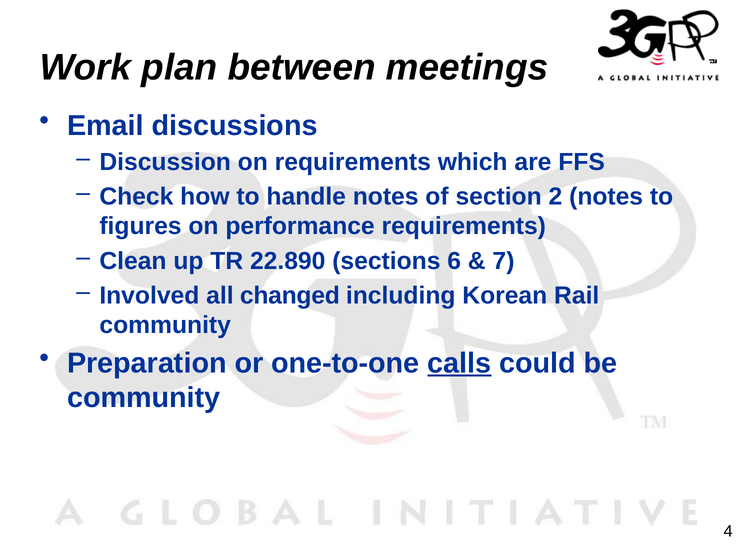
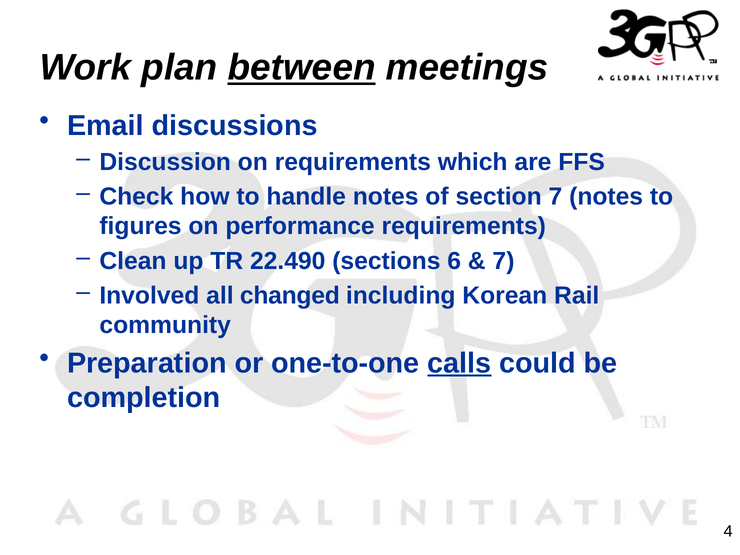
between underline: none -> present
section 2: 2 -> 7
22.890: 22.890 -> 22.490
community at (144, 398): community -> completion
